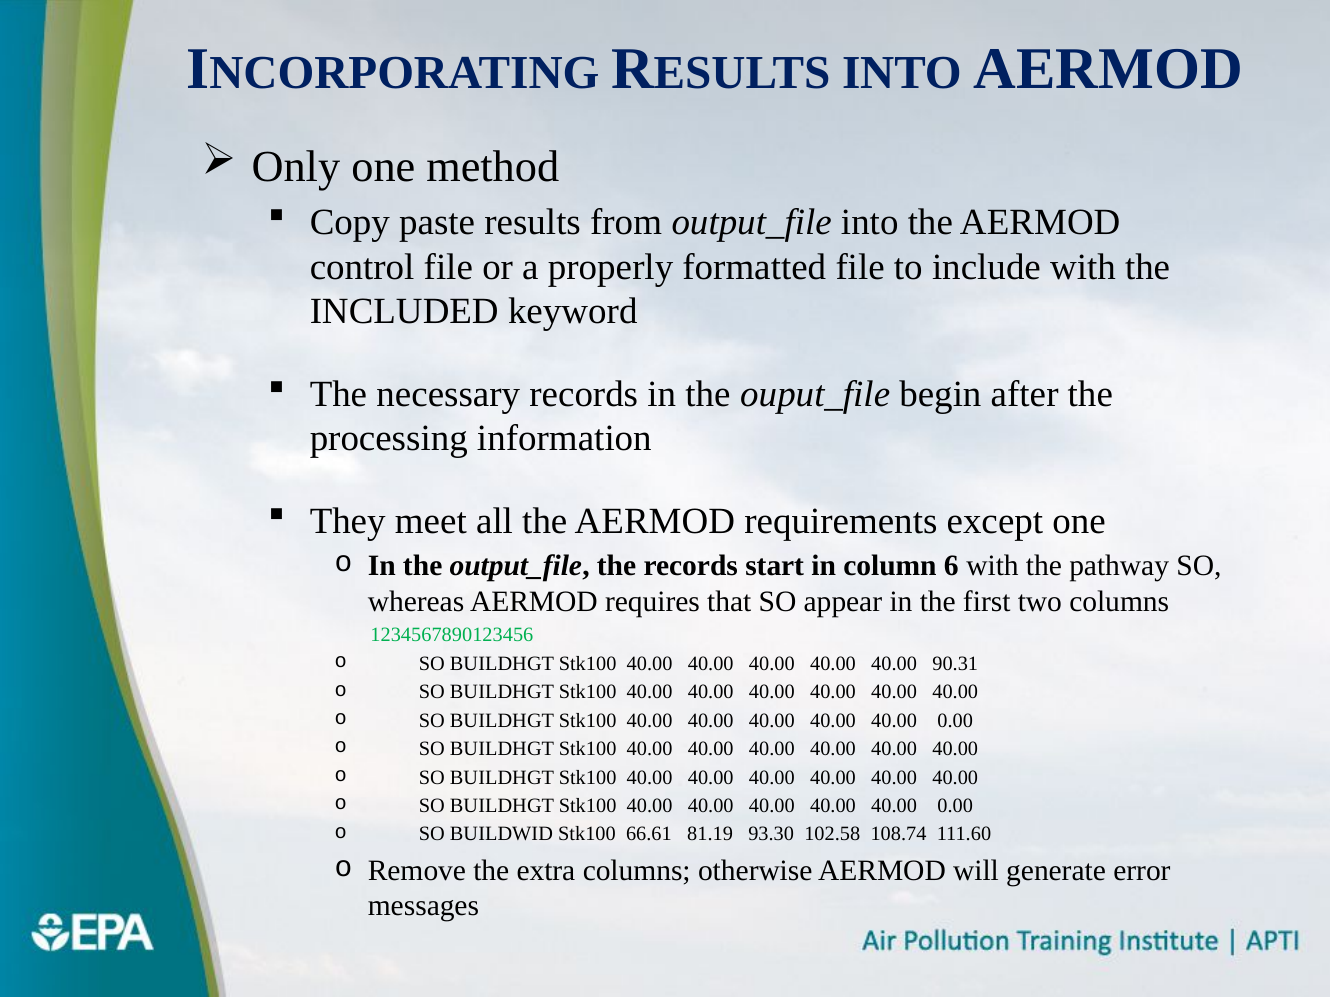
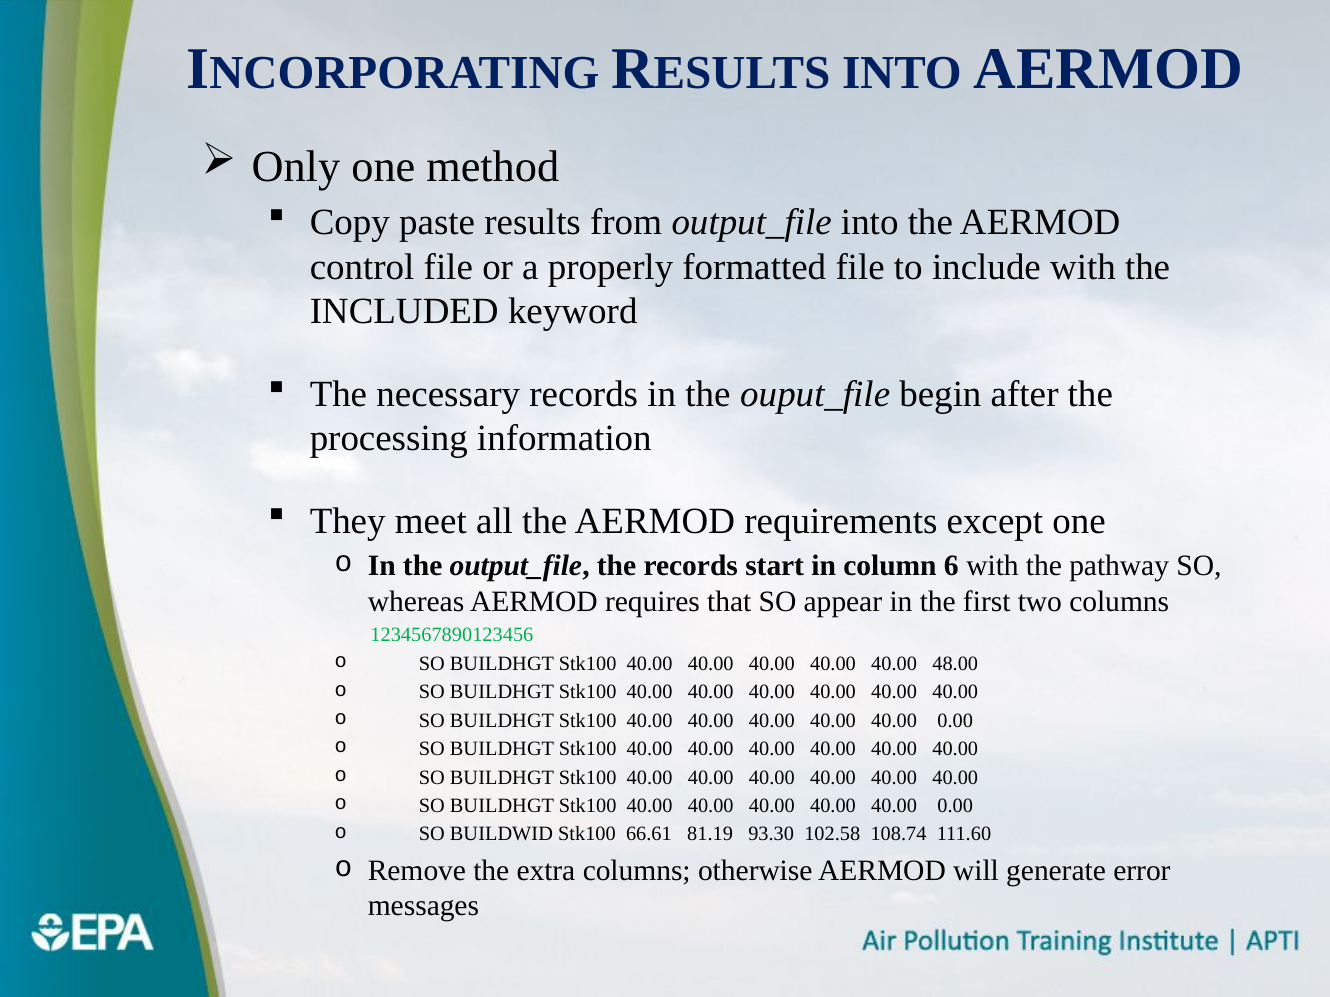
90.31: 90.31 -> 48.00
